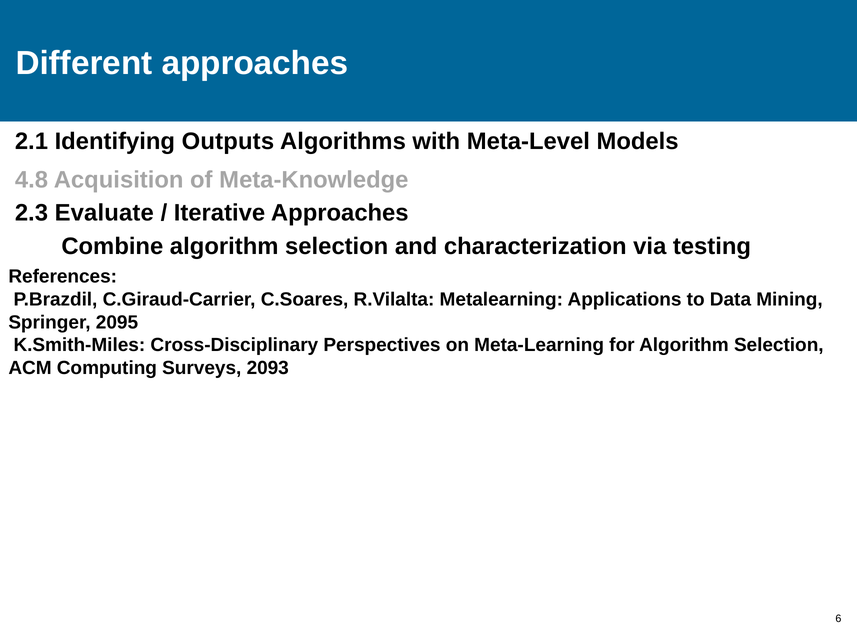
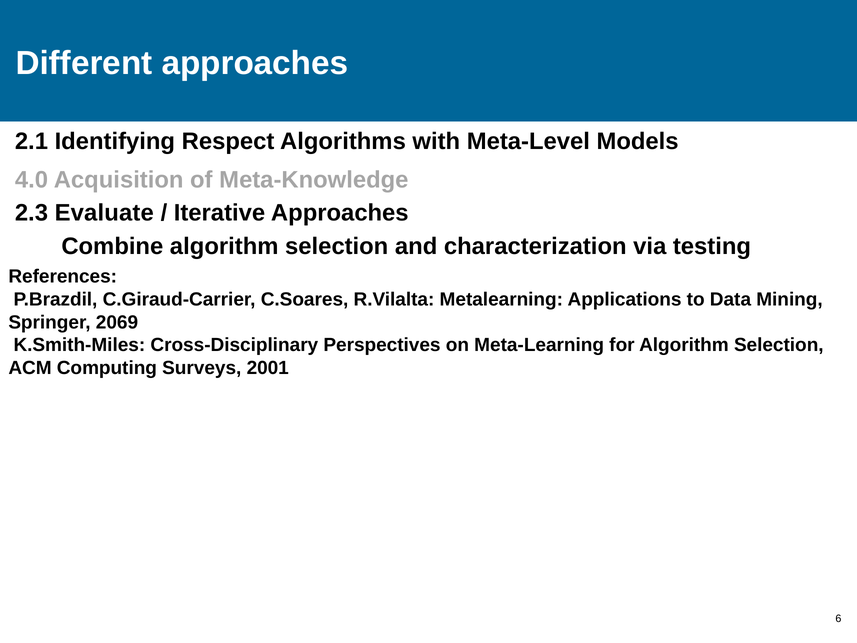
Outputs: Outputs -> Respect
4.8: 4.8 -> 4.0
2095: 2095 -> 2069
2093: 2093 -> 2001
